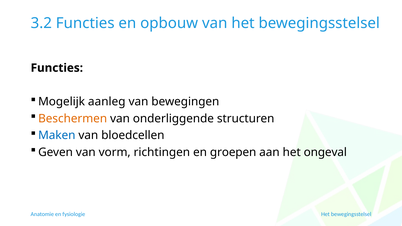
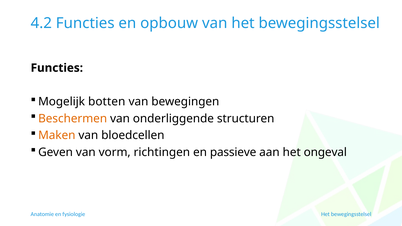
3.2: 3.2 -> 4.2
aanleg: aanleg -> botten
Maken colour: blue -> orange
groepen: groepen -> passieve
